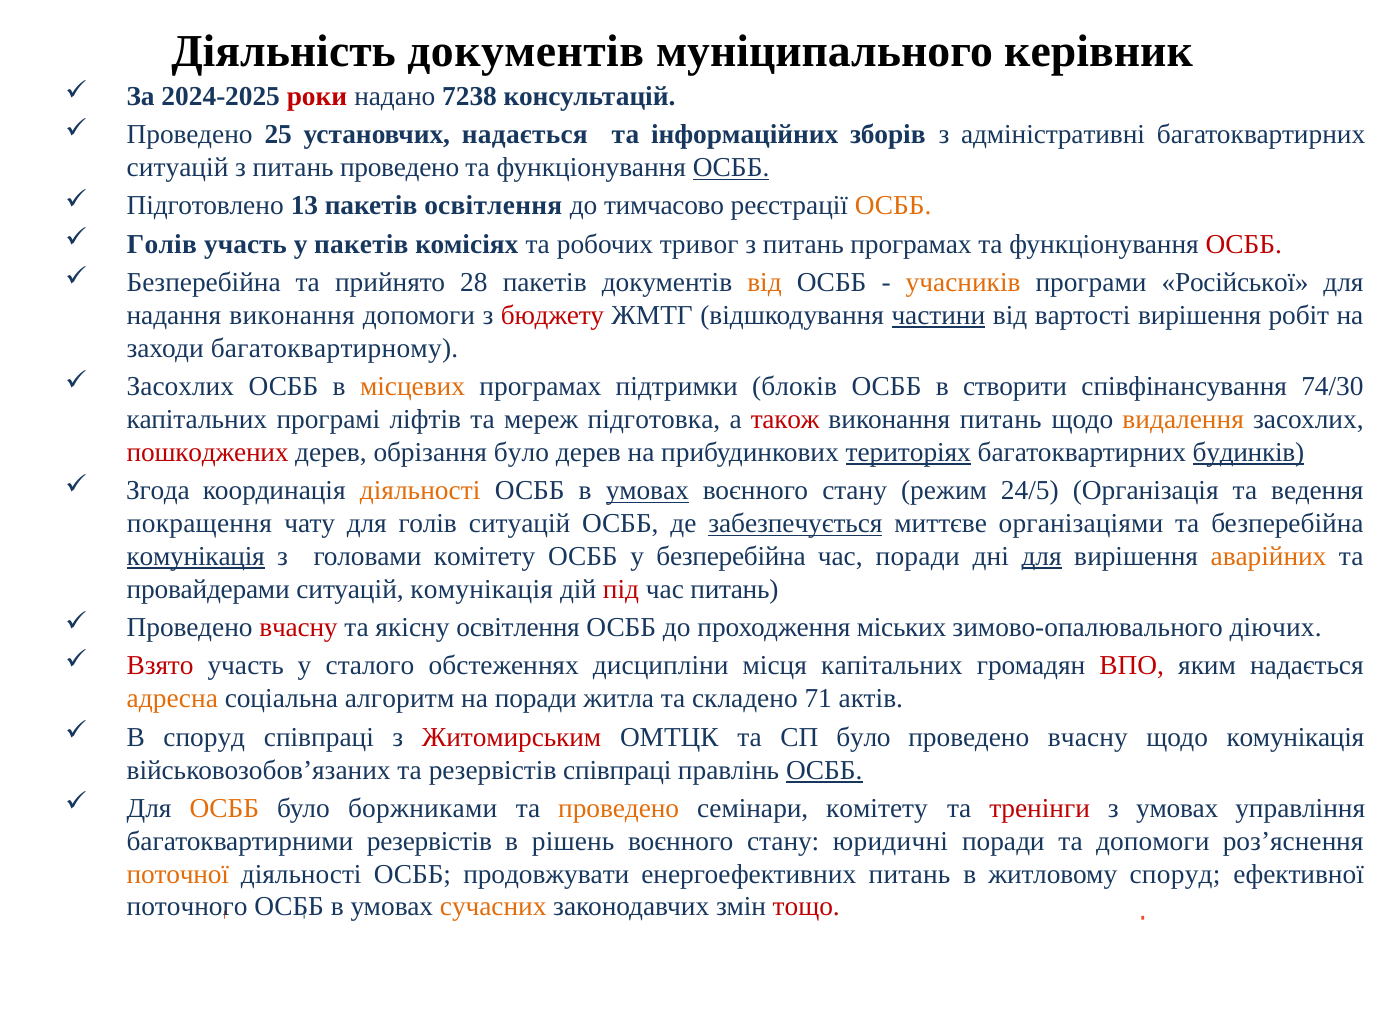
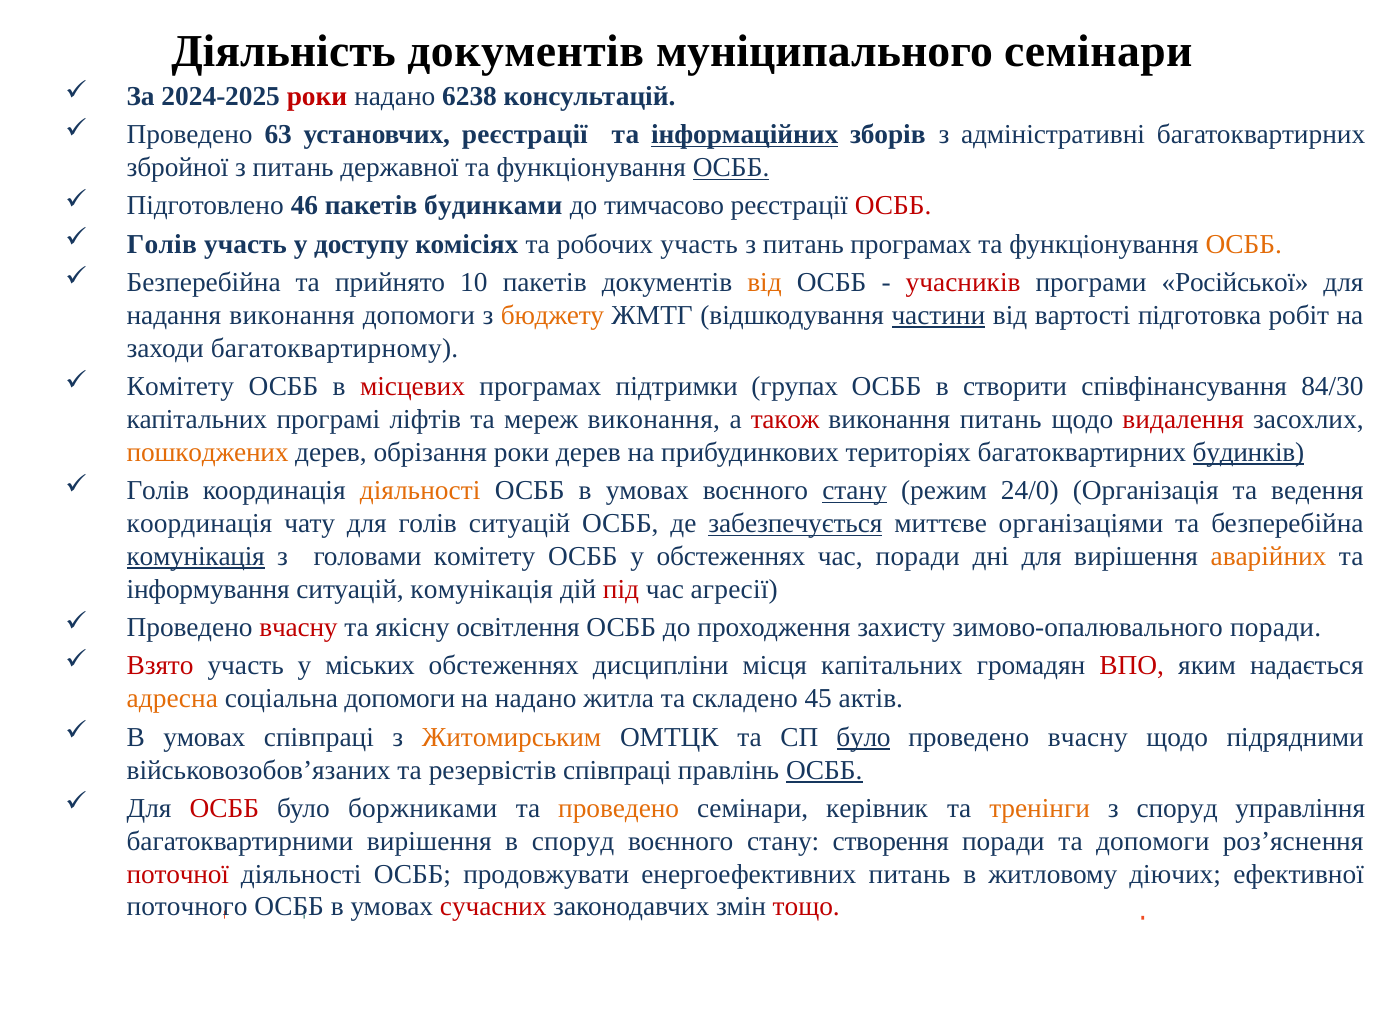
муніципального керівник: керівник -> семінари
7238: 7238 -> 6238
25: 25 -> 63
установчих надається: надається -> реєстрації
інформаційних underline: none -> present
ситуацій at (178, 168): ситуацій -> збройної
питань проведено: проведено -> державної
13: 13 -> 46
пакетів освітлення: освітлення -> будинками
ОСББ at (893, 206) colour: orange -> red
у пакетів: пакетів -> доступу
робочих тривог: тривог -> участь
ОСББ at (1244, 244) colour: red -> orange
28: 28 -> 10
учасників colour: orange -> red
бюджету colour: red -> orange
вартості вирішення: вирішення -> підготовка
Засохлих at (180, 387): Засохлих -> Комітету
місцевих colour: orange -> red
блоків: блоків -> групах
74/30: 74/30 -> 84/30
мереж підготовка: підготовка -> виконання
видалення colour: orange -> red
пошкоджених colour: red -> orange
обрізання було: було -> роки
територіях underline: present -> none
Згода at (158, 491): Згода -> Голів
умовах at (647, 491) underline: present -> none
стану at (855, 491) underline: none -> present
24/5: 24/5 -> 24/0
покращення at (199, 524): покращення -> координація
у безперебійна: безперебійна -> обстеженнях
для at (1042, 557) underline: present -> none
провайдерами: провайдерами -> інформування
час питань: питань -> агресії
міських: міських -> захисту
зимово-опалювального діючих: діючих -> поради
сталого: сталого -> міських
соціальна алгоритм: алгоритм -> допомоги
на поради: поради -> надано
71: 71 -> 45
споруд at (204, 738): споруд -> умовах
Житомирським colour: red -> orange
було at (864, 738) underline: none -> present
щодо комунікація: комунікація -> підрядними
ОСББ at (224, 809) colour: orange -> red
семінари комітету: комітету -> керівник
тренінги colour: red -> orange
з умовах: умовах -> споруд
багатоквартирними резервістів: резервістів -> вирішення
в рішень: рішень -> споруд
юридичні: юридичні -> створення
поточної colour: orange -> red
житловому споруд: споруд -> діючих
сучасних colour: orange -> red
